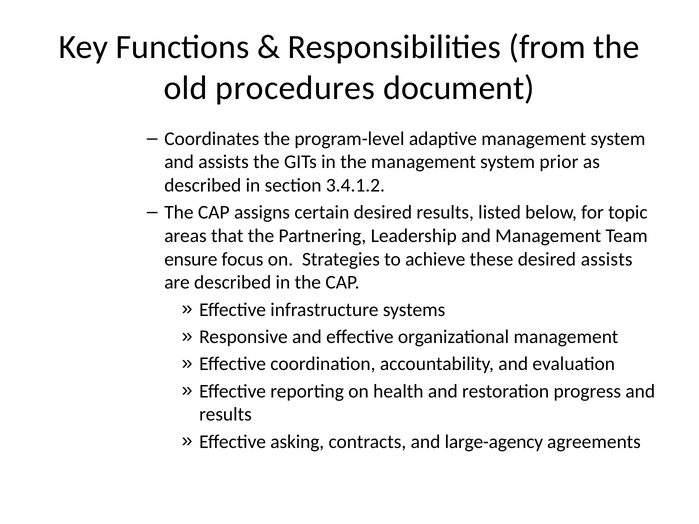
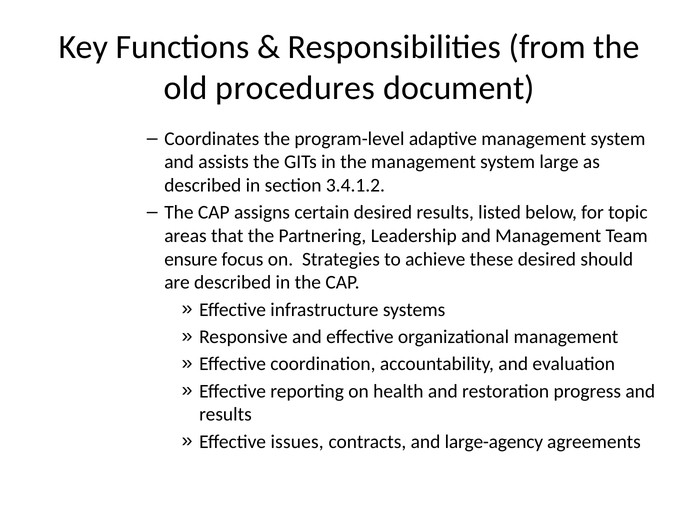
prior: prior -> large
desired assists: assists -> should
asking: asking -> issues
